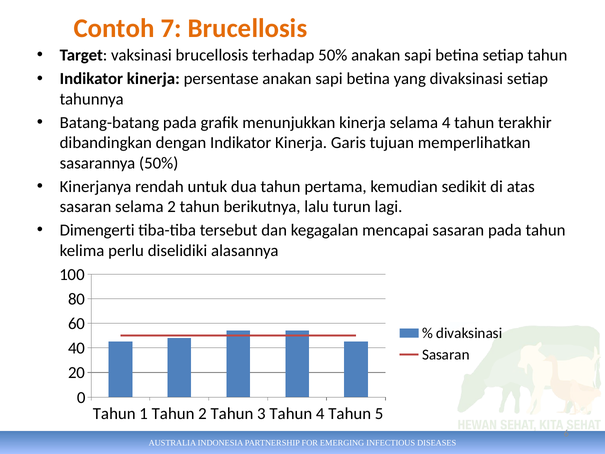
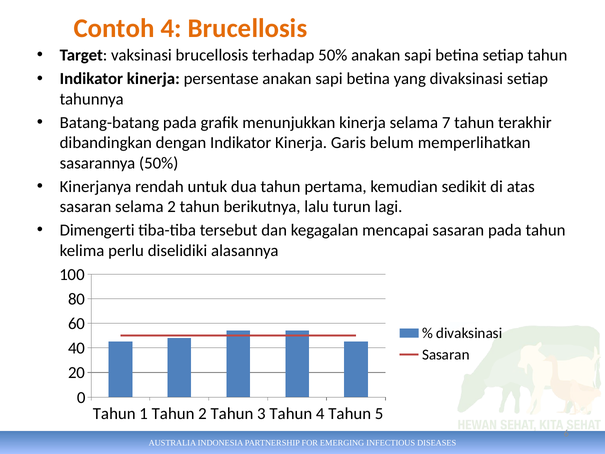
7: 7 -> 4
4: 4 -> 7
tujuan: tujuan -> belum
